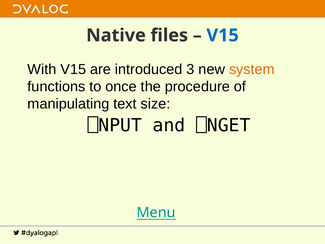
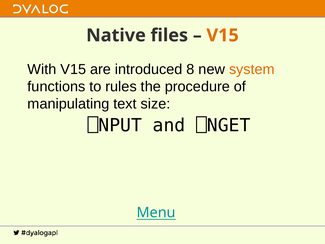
V15 at (223, 35) colour: blue -> orange
3: 3 -> 8
once: once -> rules
